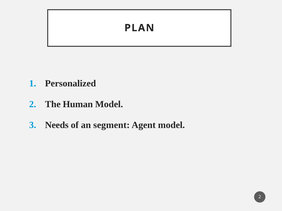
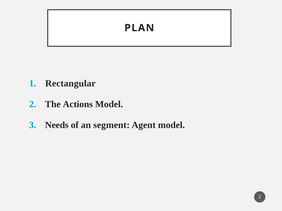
Personalized: Personalized -> Rectangular
Human: Human -> Actions
